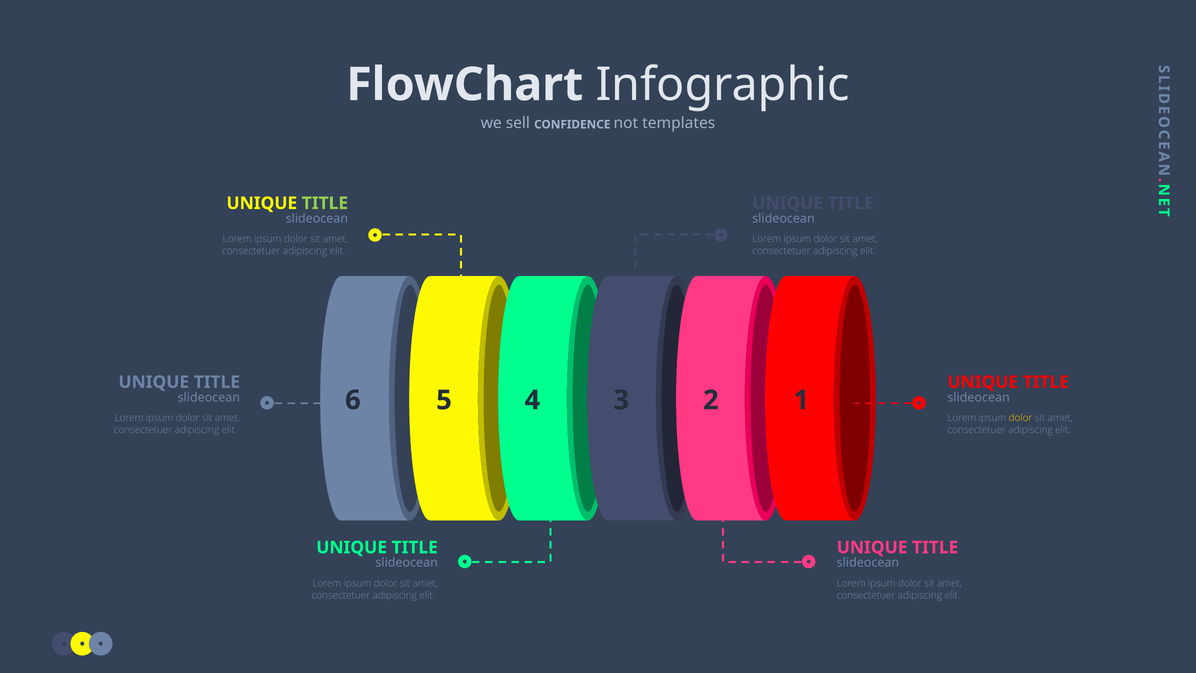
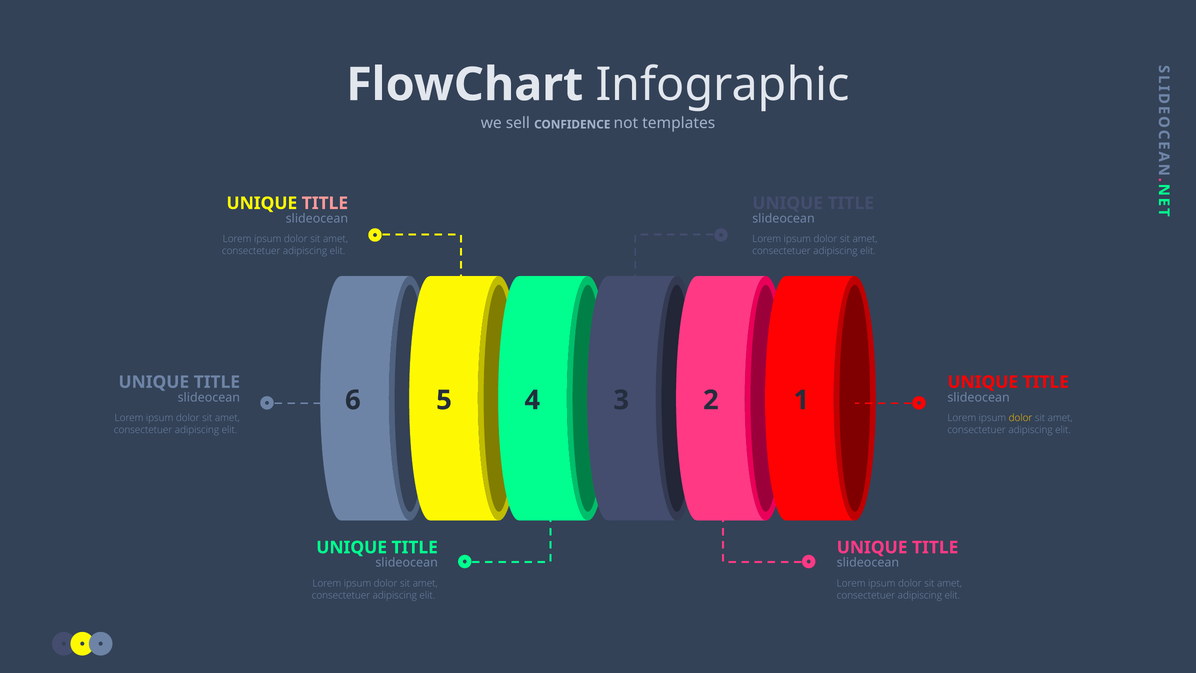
TITLE at (325, 203) colour: light green -> pink
